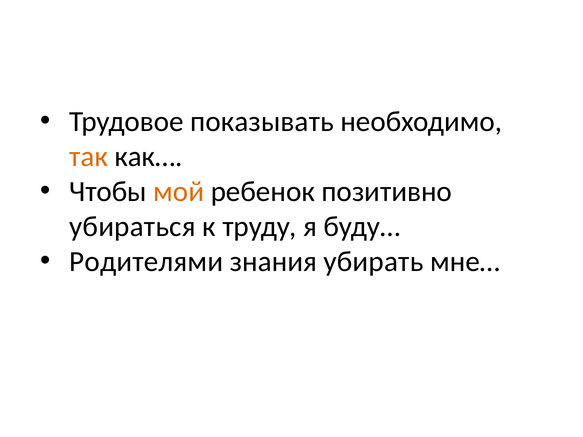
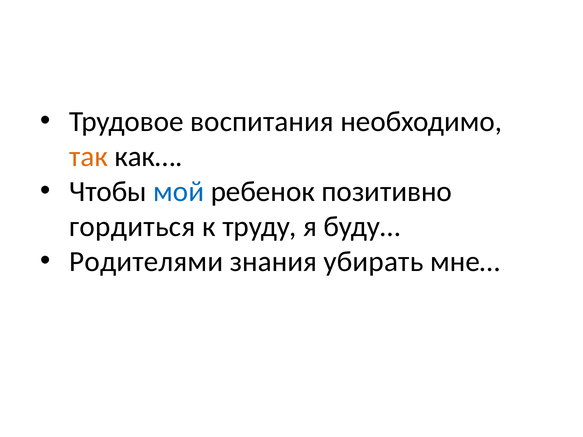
показывать: показывать -> воспитания
мой colour: orange -> blue
убираться: убираться -> гордиться
